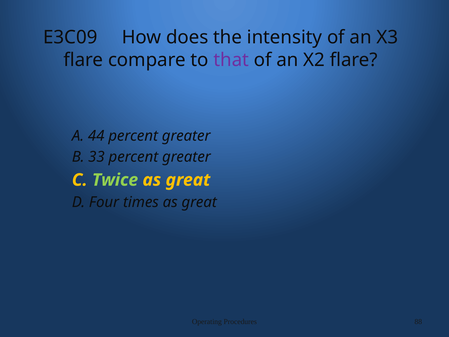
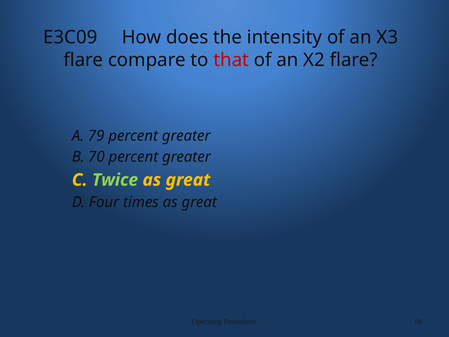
that colour: purple -> red
44: 44 -> 79
33: 33 -> 70
